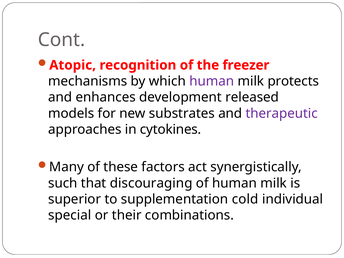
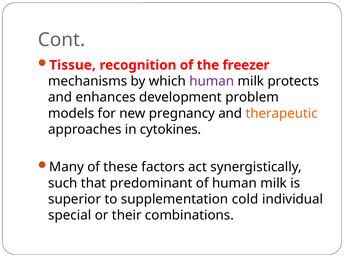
Atopic: Atopic -> Tissue
released: released -> problem
substrates: substrates -> pregnancy
therapeutic colour: purple -> orange
discouraging: discouraging -> predominant
